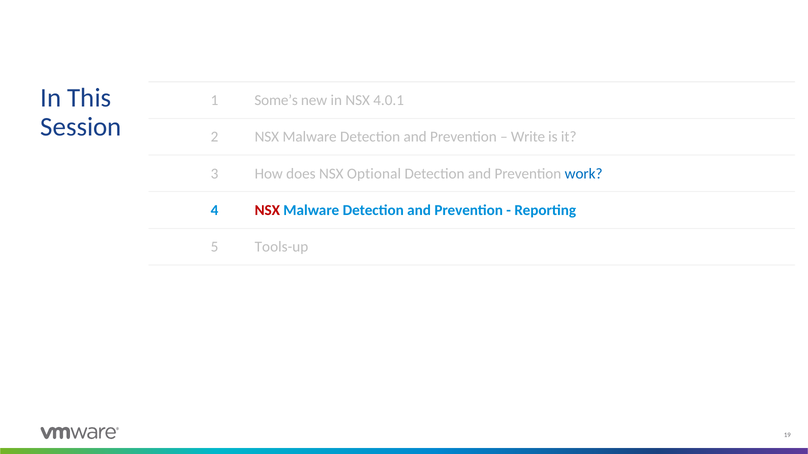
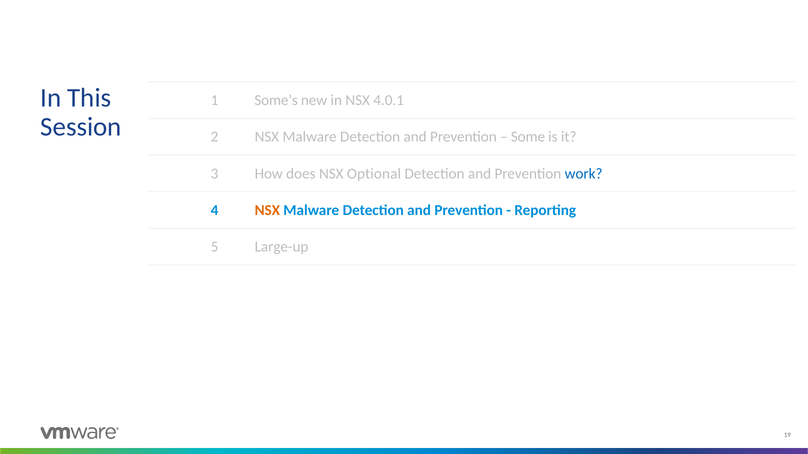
Write: Write -> Some
NSX at (267, 210) colour: red -> orange
Tools-up: Tools-up -> Large-up
